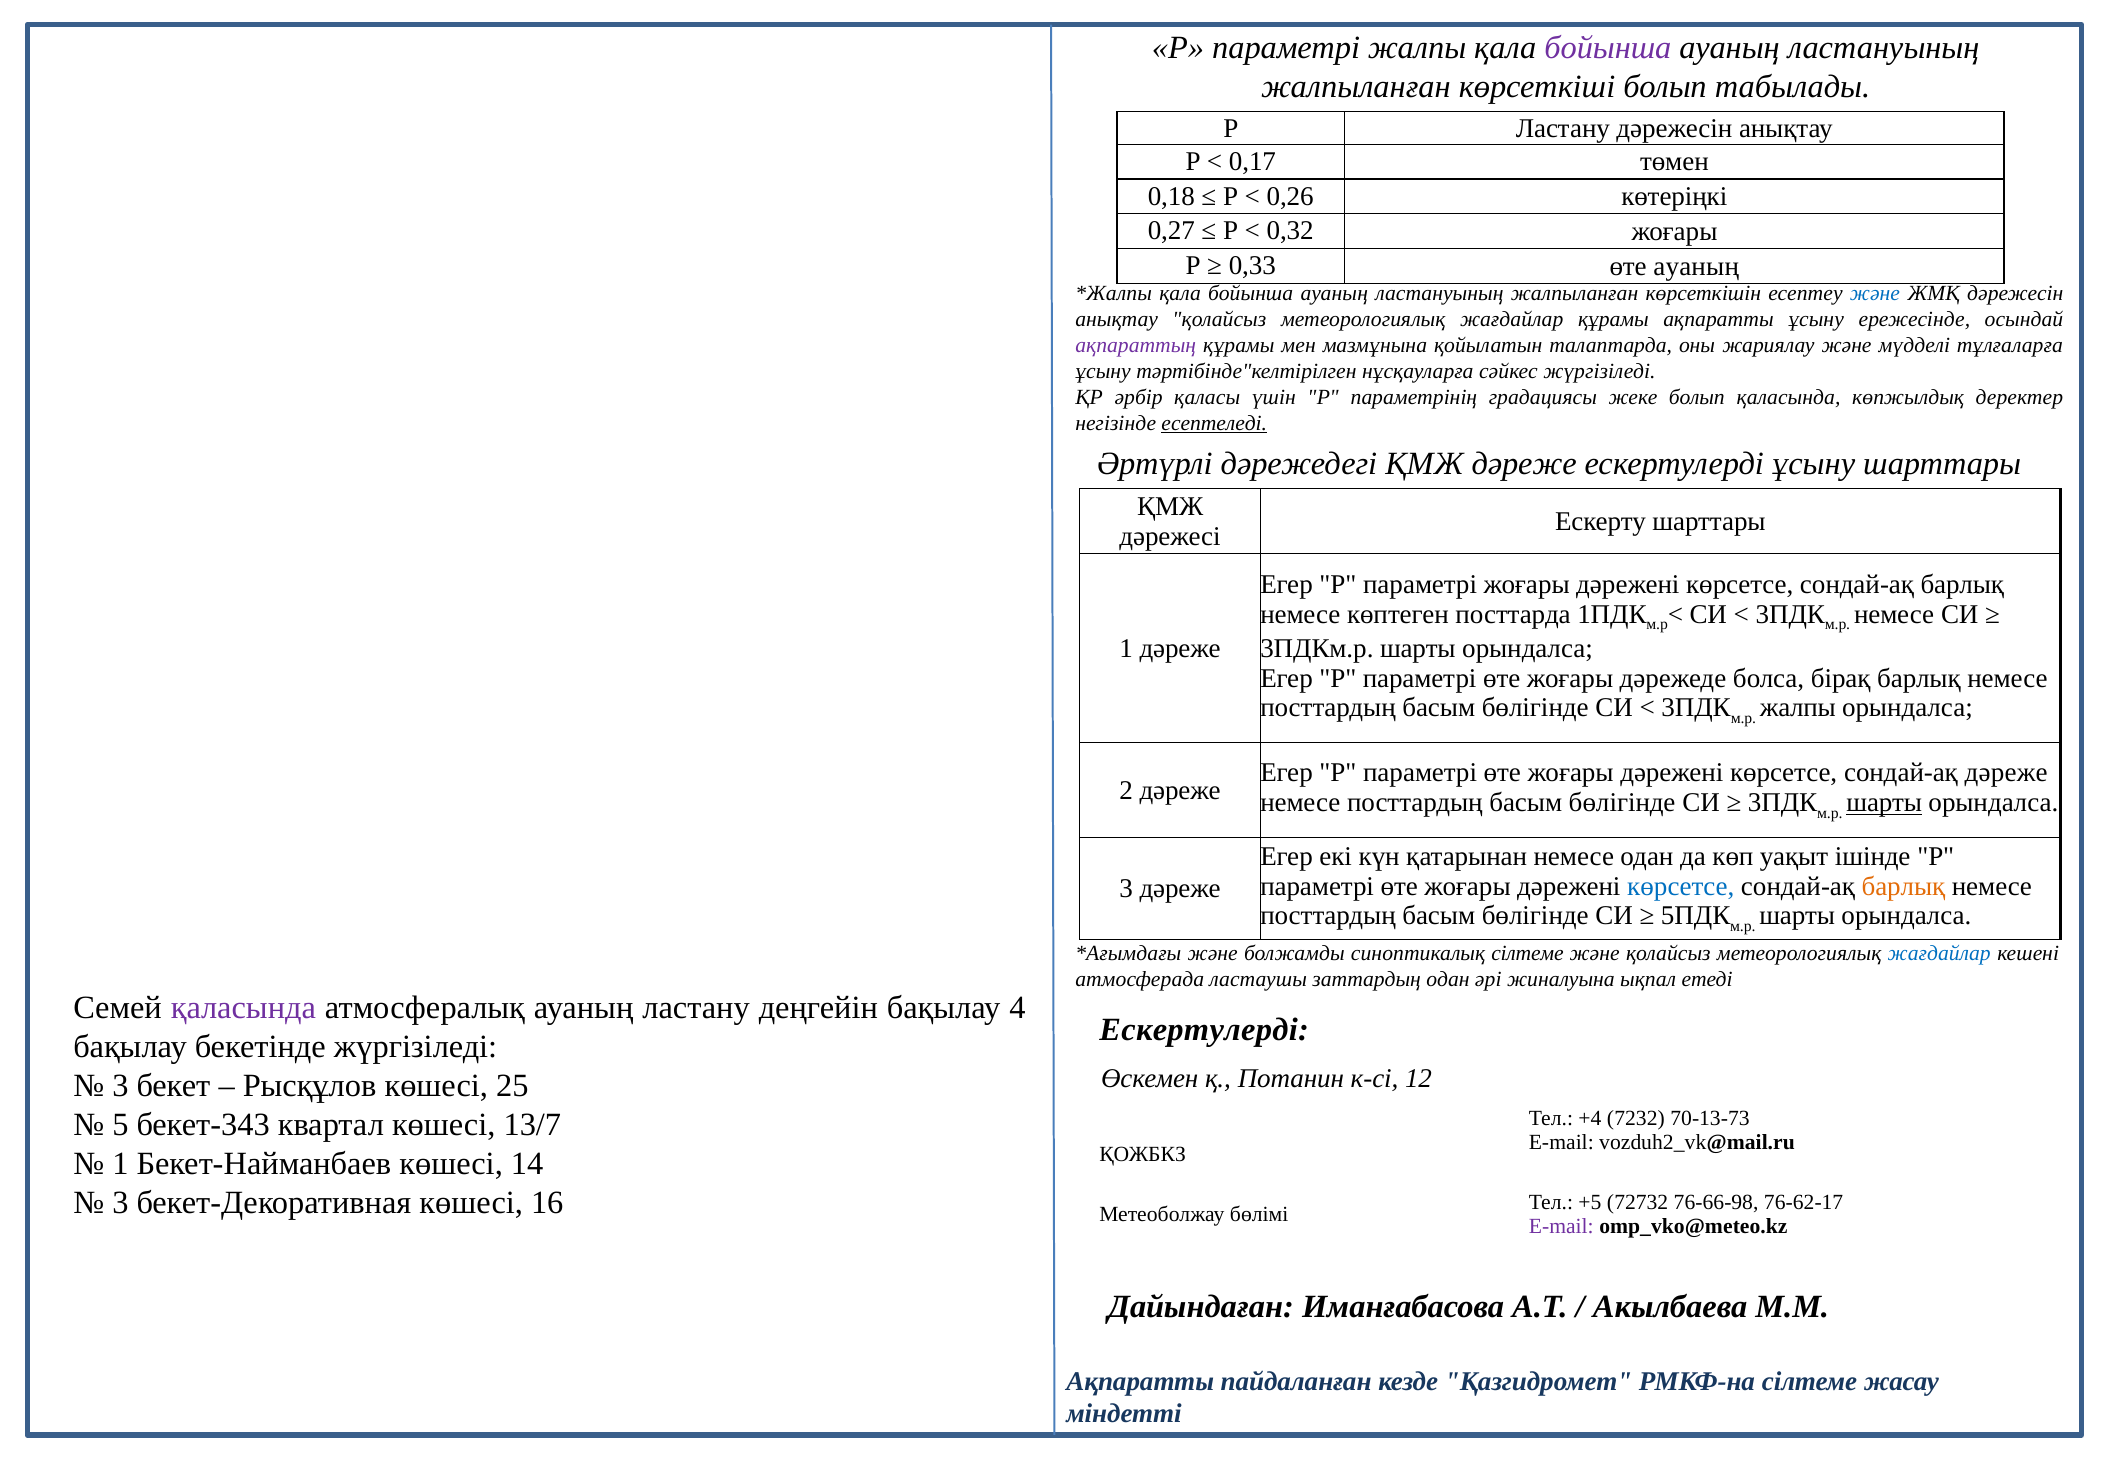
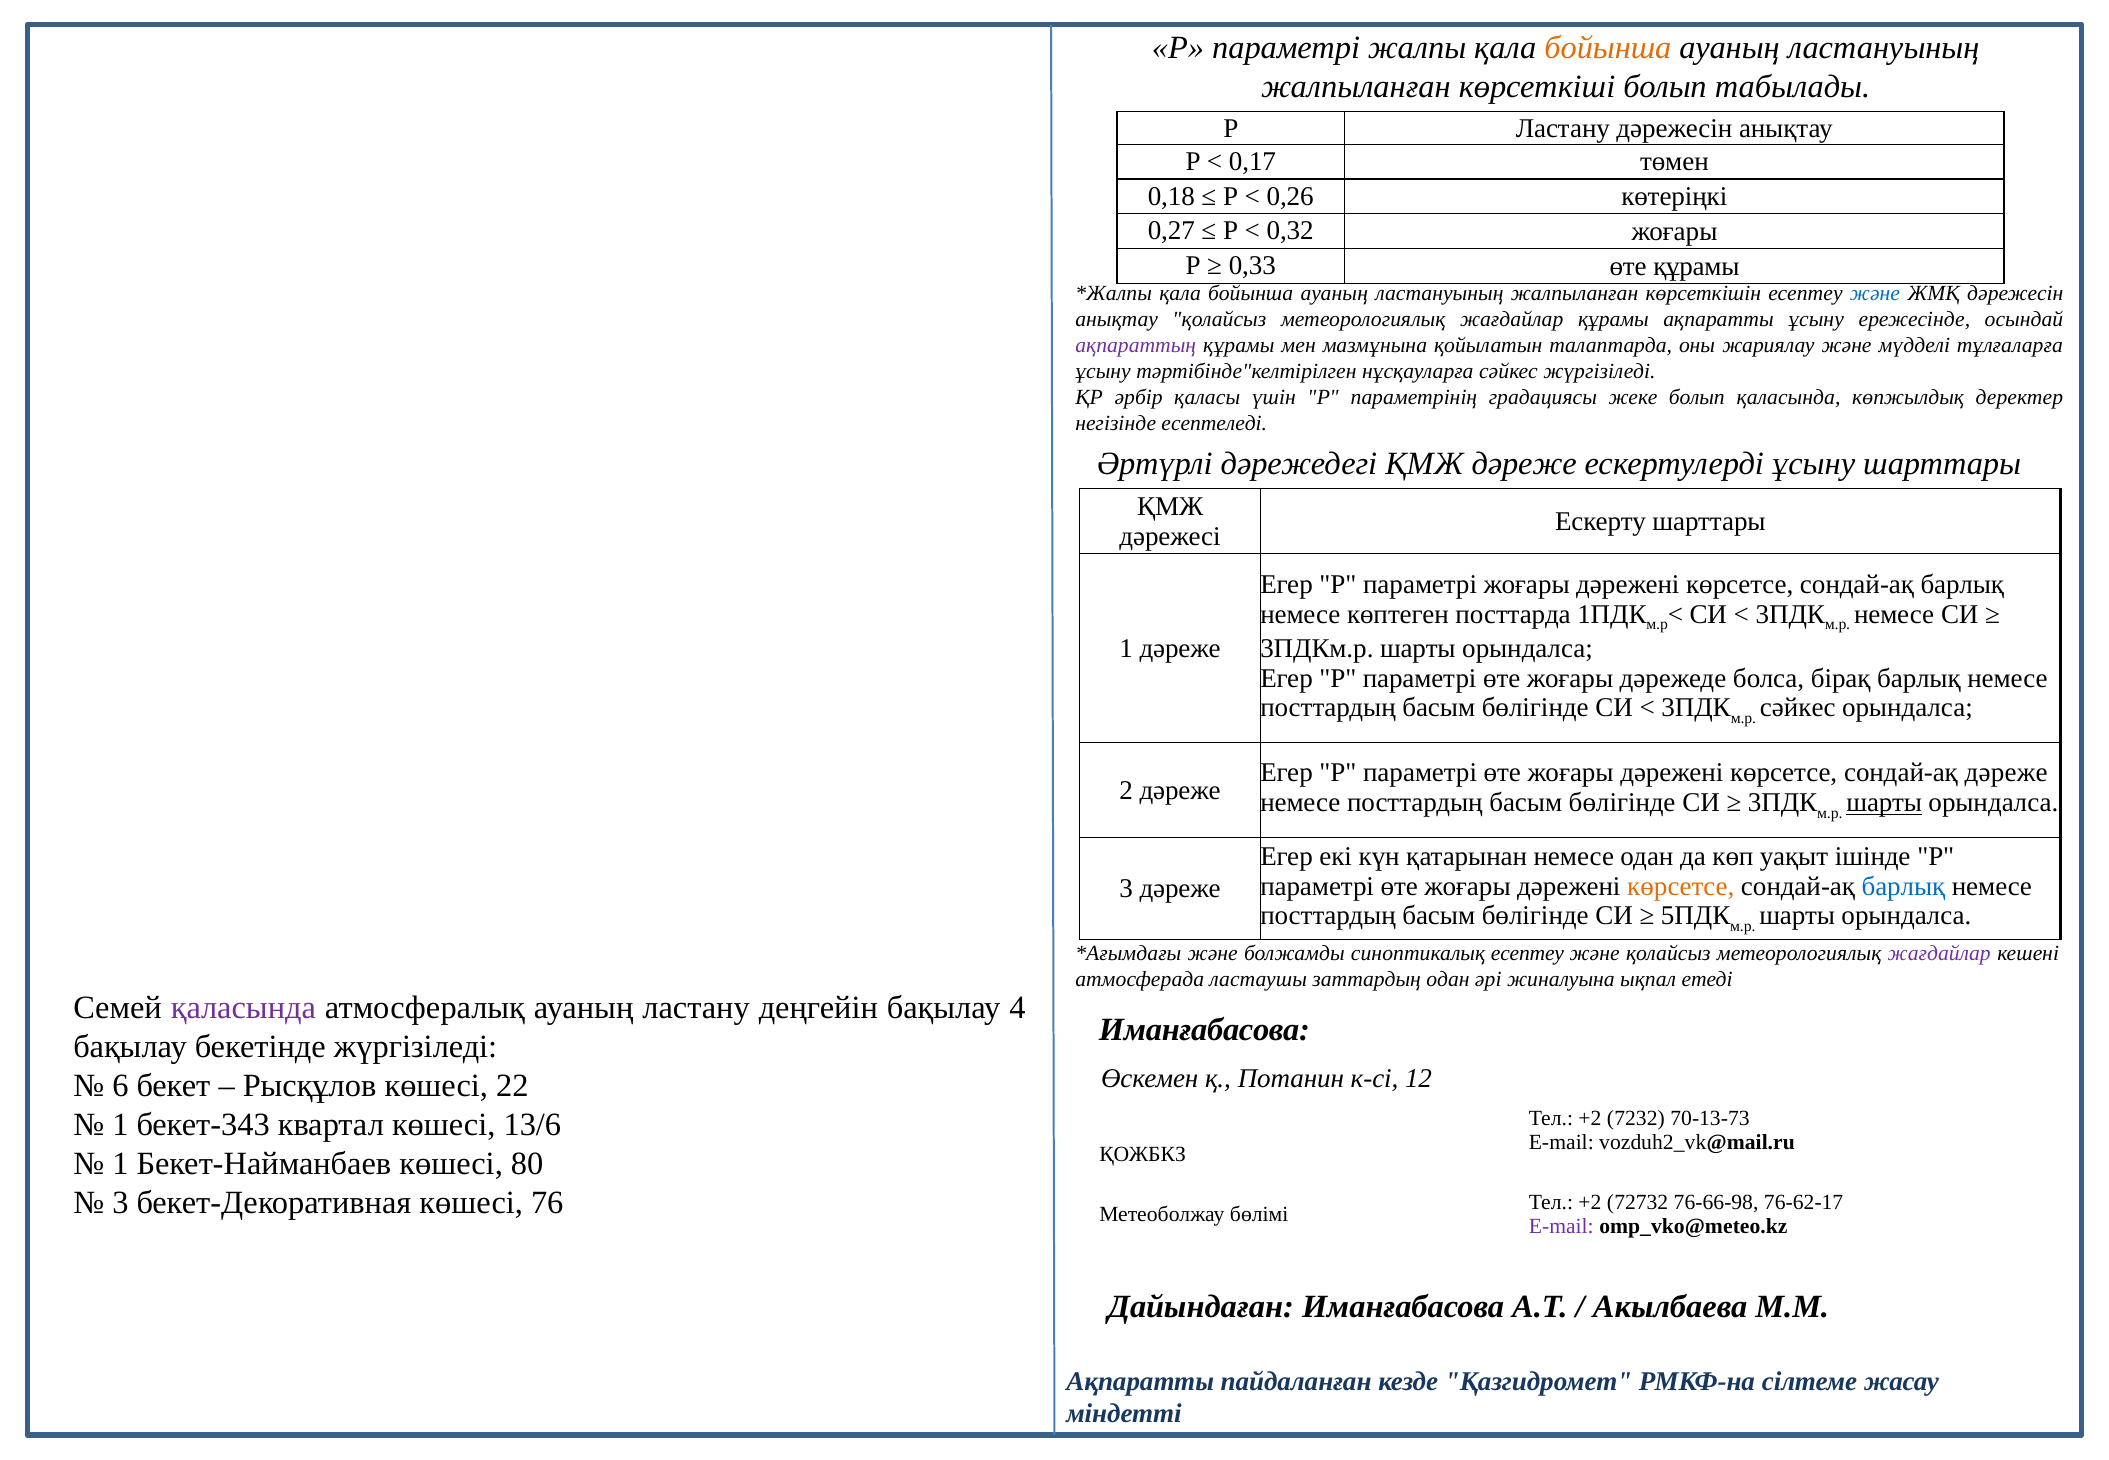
бойынша at (1608, 48) colour: purple -> orange
өте ауаның: ауаның -> құрамы
есептеледі underline: present -> none
жалпы at (1798, 708): жалпы -> сәйкес
көрсетсе at (1681, 886) colour: blue -> orange
барлық at (1903, 886) colour: orange -> blue
синоптикалық сілтеме: сілтеме -> есептеу
жағдайлар at (1939, 953) colour: blue -> purple
Ескертулерді at (1204, 1030): Ескертулерді -> Иманғабасова
3 at (120, 1086): 3 -> 6
25: 25 -> 22
+4 at (1590, 1118): +4 -> +2
5 at (120, 1125): 5 -> 1
13/7: 13/7 -> 13/6
14: 14 -> 80
16: 16 -> 76
+5 at (1590, 1203): +5 -> +2
